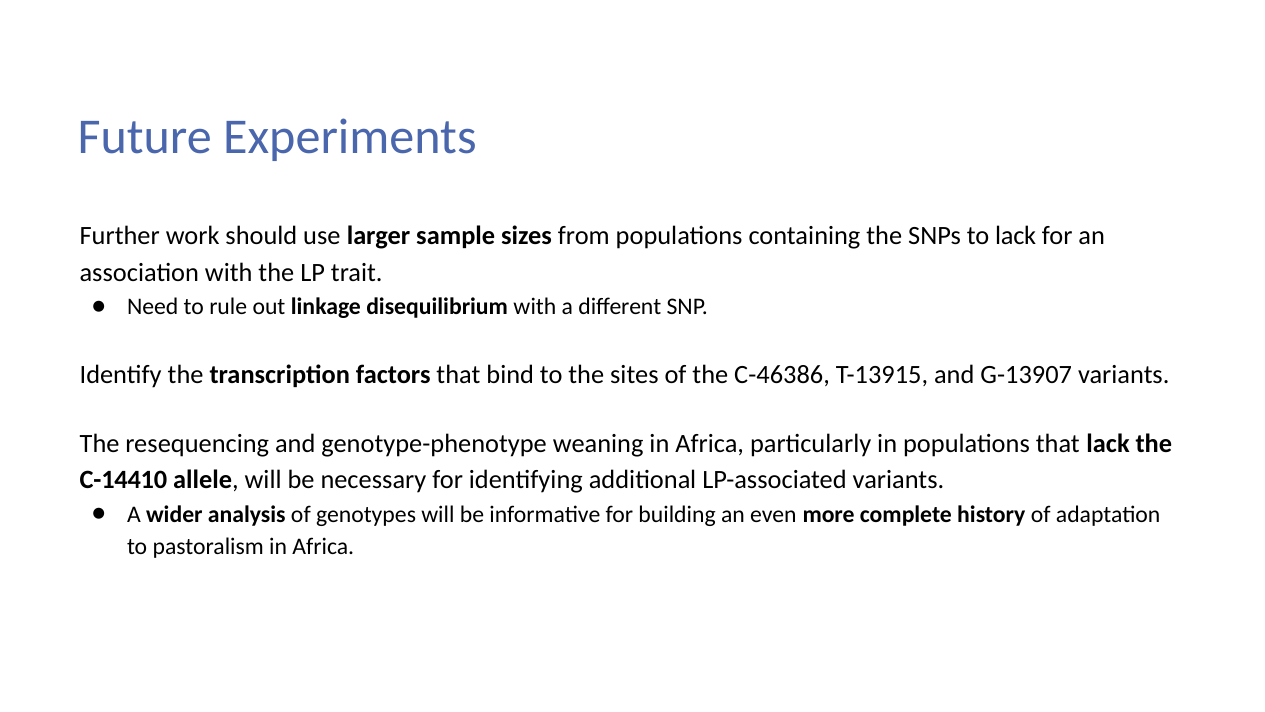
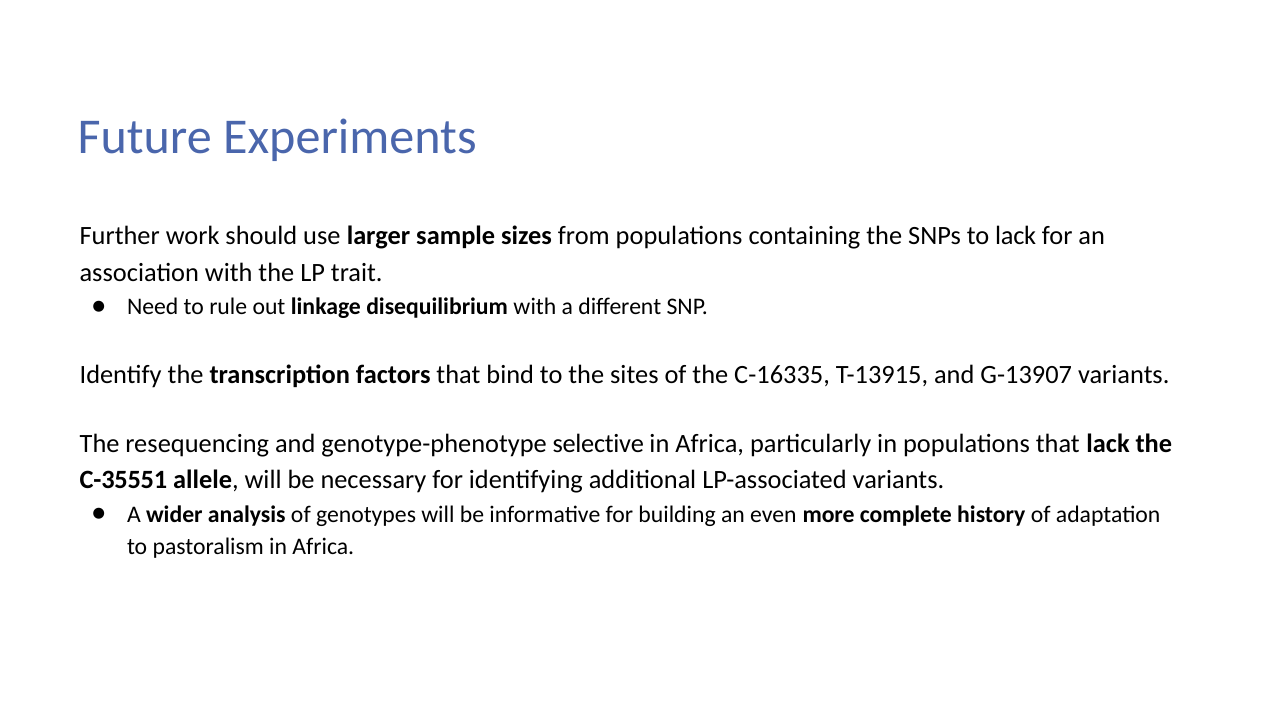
C-46386: C-46386 -> C-16335
weaning: weaning -> selective
C-14410: C-14410 -> C-35551
